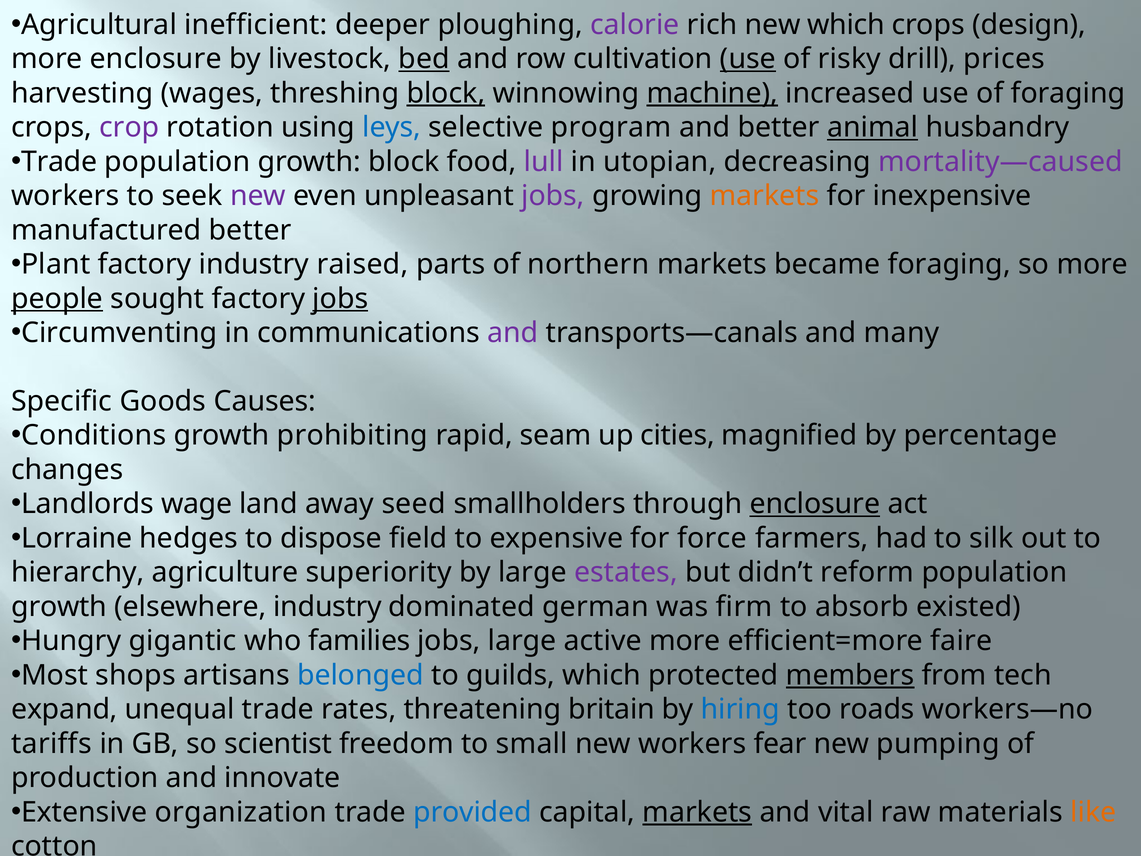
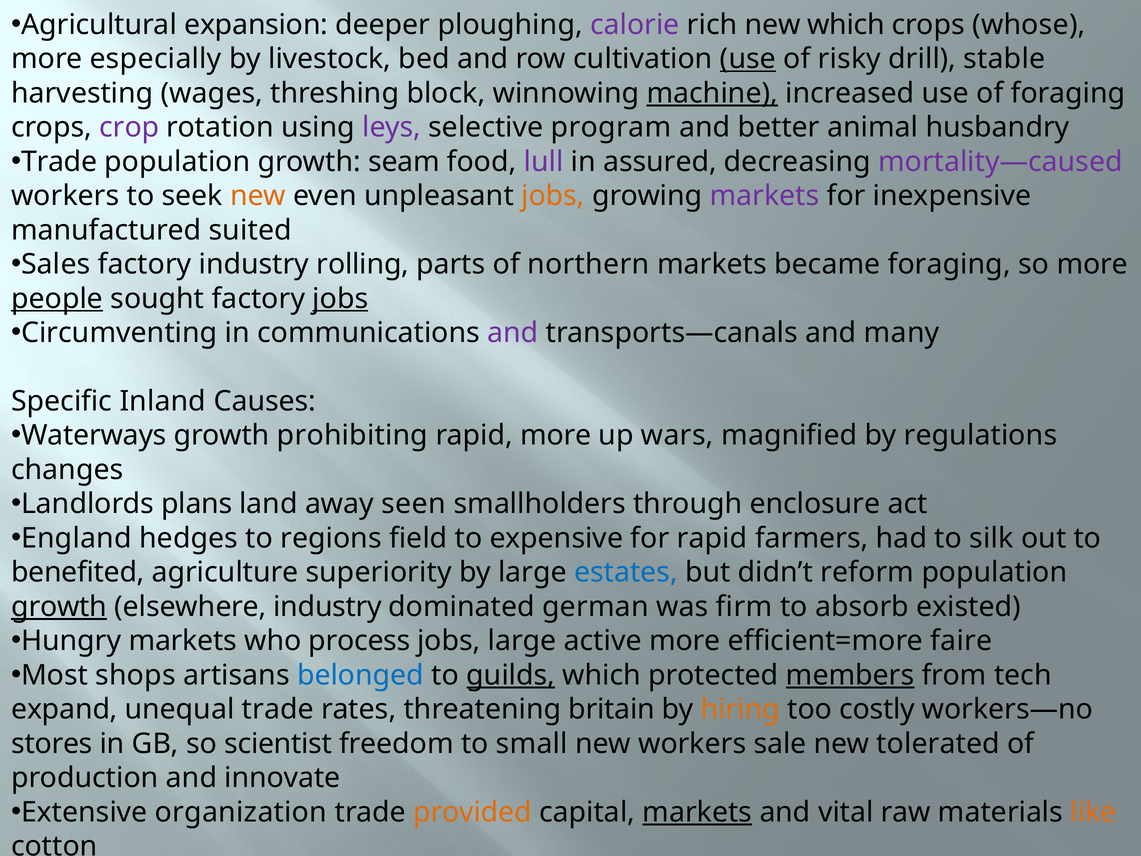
inefficient: inefficient -> expansion
design: design -> whose
more enclosure: enclosure -> especially
bed underline: present -> none
prices: prices -> stable
block at (446, 93) underline: present -> none
leys colour: blue -> purple
animal underline: present -> none
growth block: block -> seam
utopian: utopian -> assured
new at (258, 196) colour: purple -> orange
jobs at (553, 196) colour: purple -> orange
markets at (765, 196) colour: orange -> purple
manufactured better: better -> suited
Plant: Plant -> Sales
raised: raised -> rolling
Goods: Goods -> Inland
Conditions: Conditions -> Waterways
rapid seam: seam -> more
cities: cities -> wars
percentage: percentage -> regulations
wage: wage -> plans
seed: seed -> seen
enclosure at (815, 504) underline: present -> none
Lorraine: Lorraine -> England
dispose: dispose -> regions
for force: force -> rapid
hierarchy: hierarchy -> benefited
estates colour: purple -> blue
growth at (59, 607) underline: none -> present
Hungry gigantic: gigantic -> markets
families: families -> process
guilds underline: none -> present
hiring colour: blue -> orange
roads: roads -> costly
tariffs: tariffs -> stores
fear: fear -> sale
pumping: pumping -> tolerated
provided colour: blue -> orange
